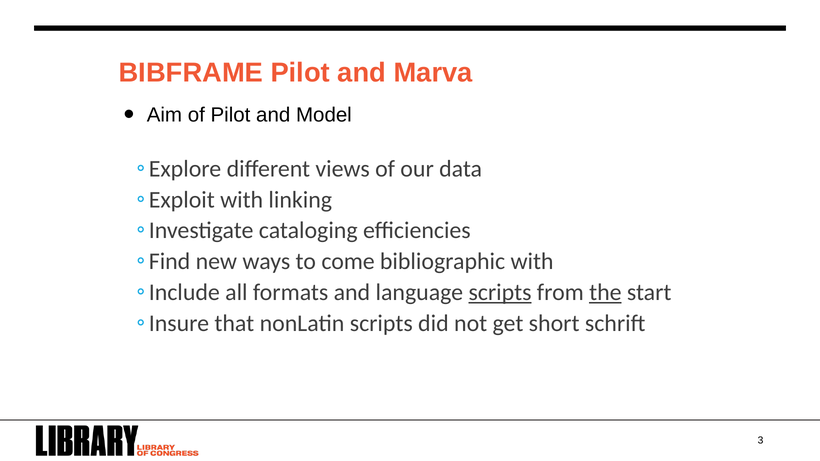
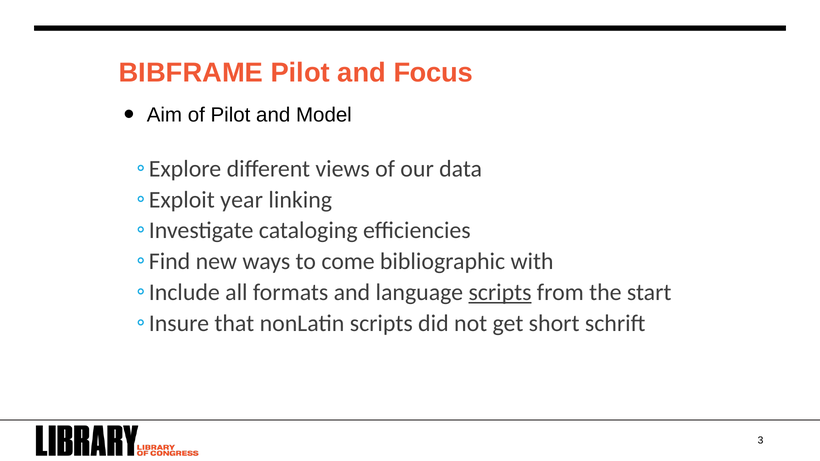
Marva: Marva -> Focus
with at (242, 200): with -> year
the underline: present -> none
